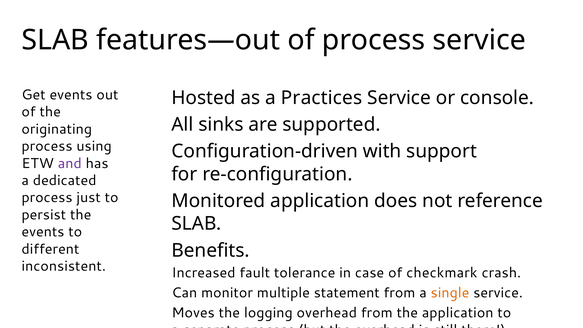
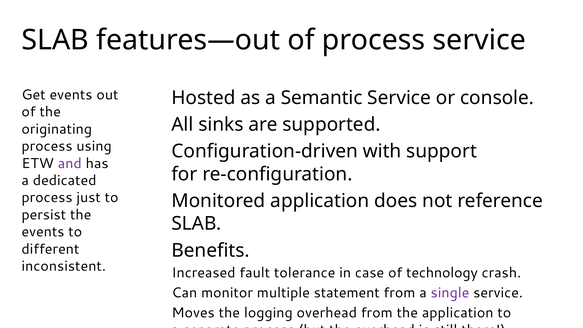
Practices: Practices -> Semantic
checkmark: checkmark -> technology
single colour: orange -> purple
